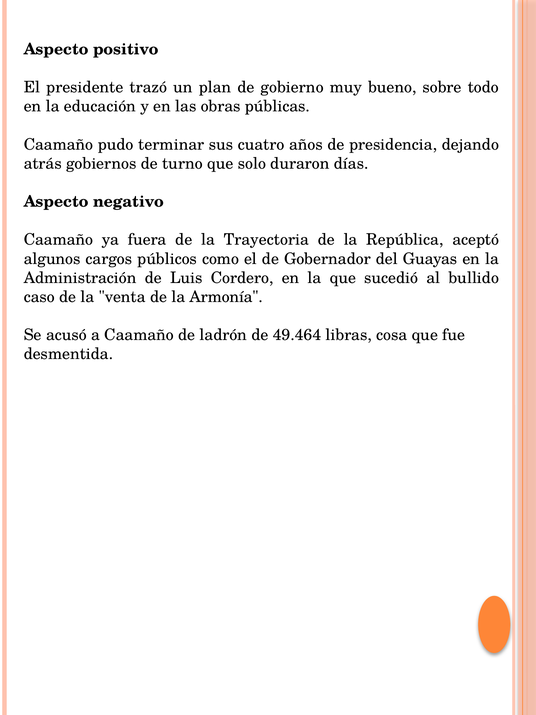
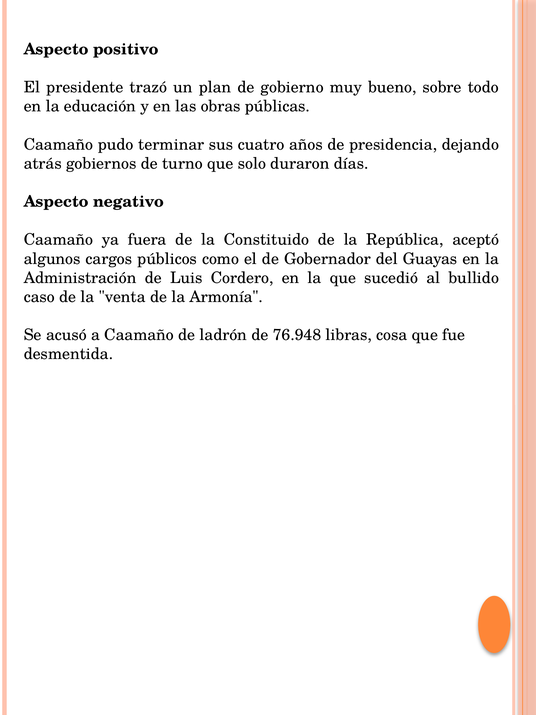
Trayectoria: Trayectoria -> Constituido
49.464: 49.464 -> 76.948
